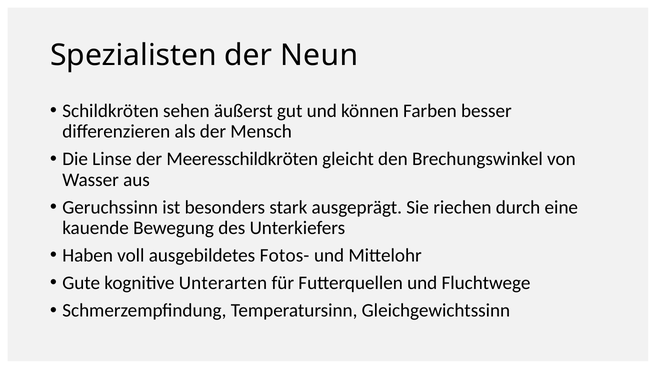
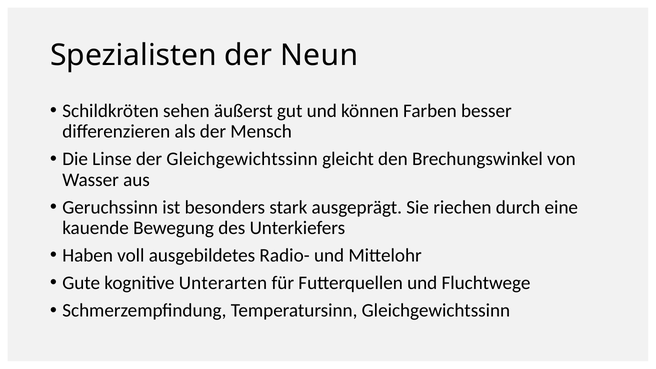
der Meeresschildkröten: Meeresschildkröten -> Gleichgewichtssinn
Fotos-: Fotos- -> Radio-
